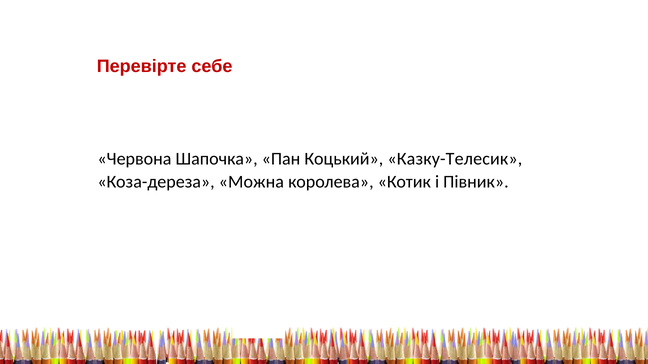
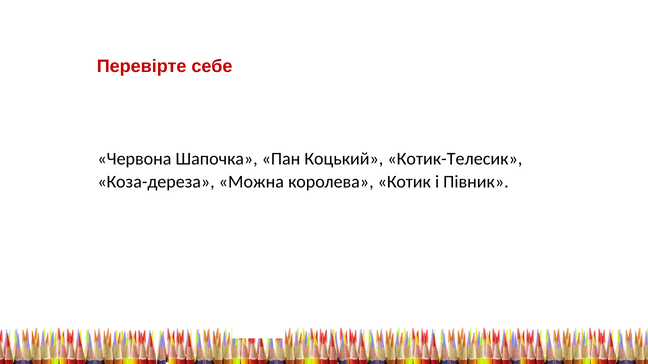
Казку-Телесик: Казку-Телесик -> Котик-Телесик
